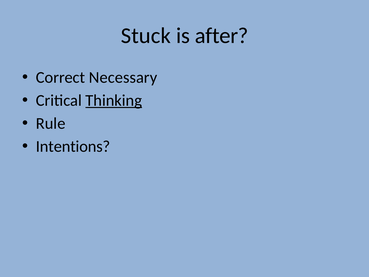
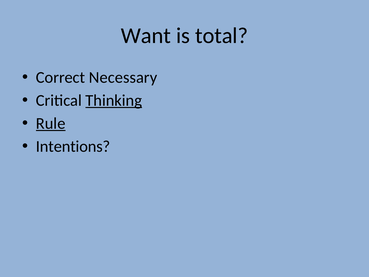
Stuck: Stuck -> Want
after: after -> total
Rule underline: none -> present
